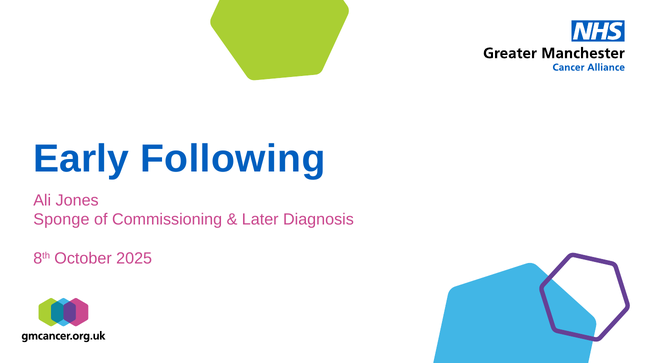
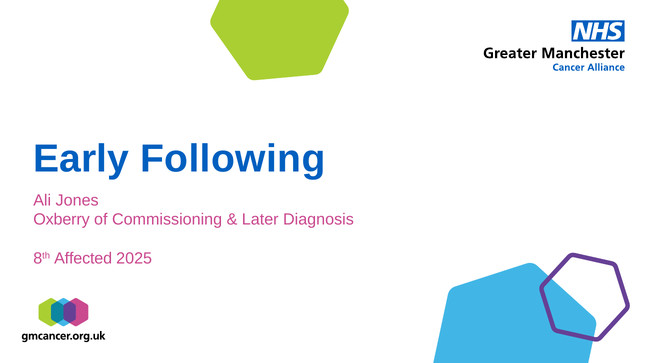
Sponge: Sponge -> Oxberry
October: October -> Affected
